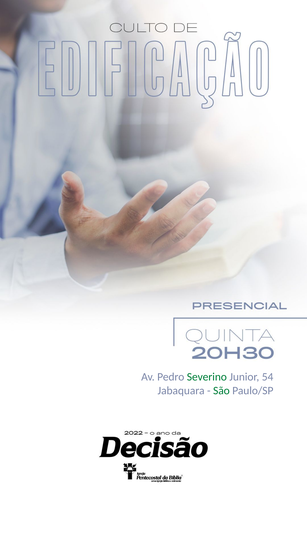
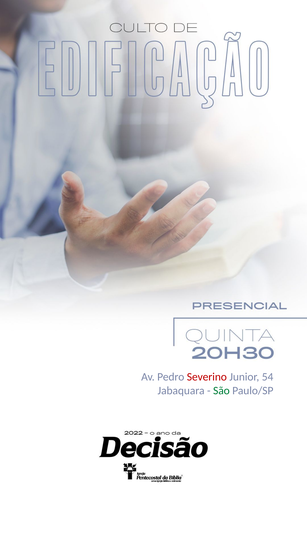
Severino colour: green -> red
